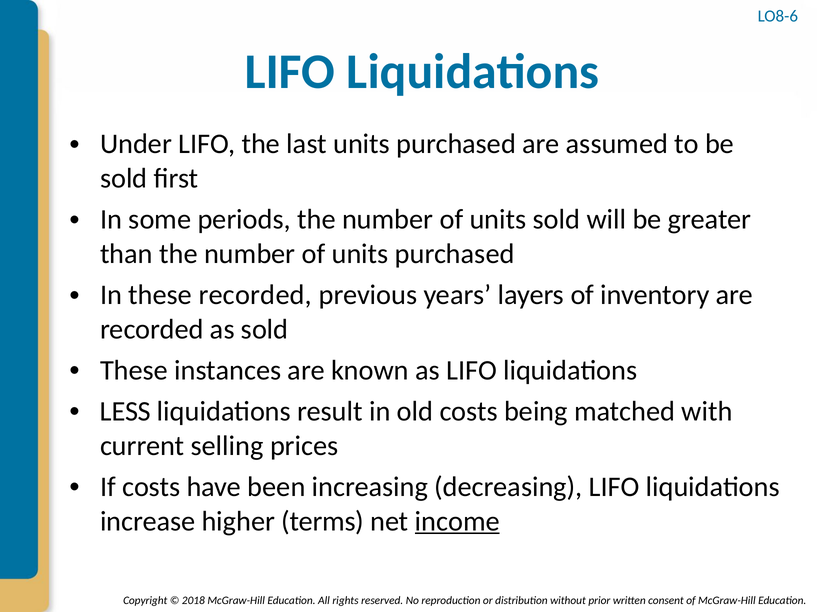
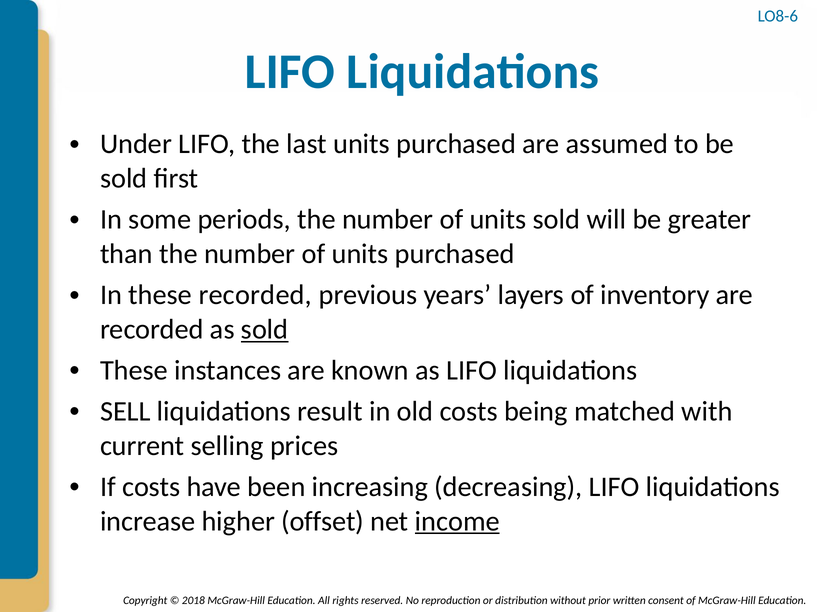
sold at (265, 330) underline: none -> present
LESS: LESS -> SELL
terms: terms -> offset
